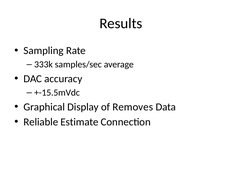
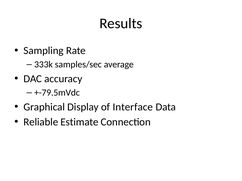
+-15.5mVdc: +-15.5mVdc -> +-79.5mVdc
Removes: Removes -> Interface
